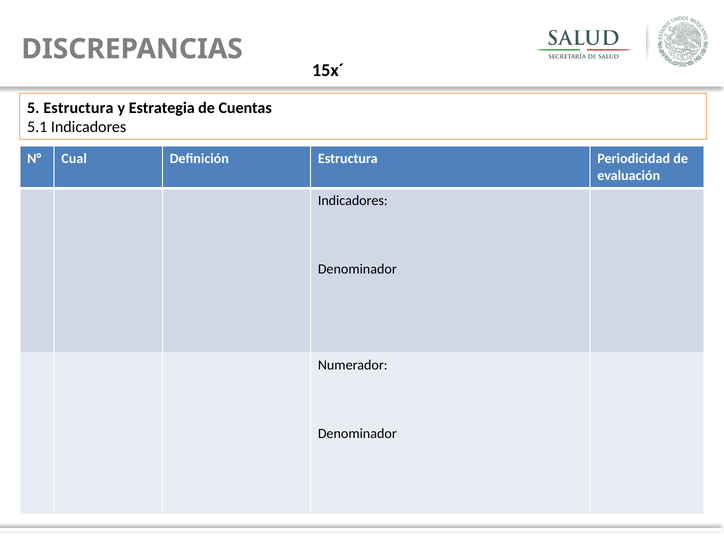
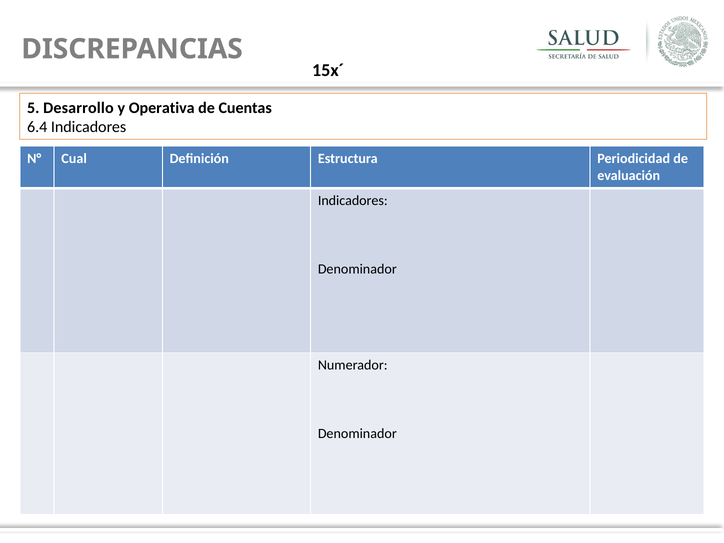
5 Estructura: Estructura -> Desarrollo
Estrategia: Estrategia -> Operativa
5.1: 5.1 -> 6.4
